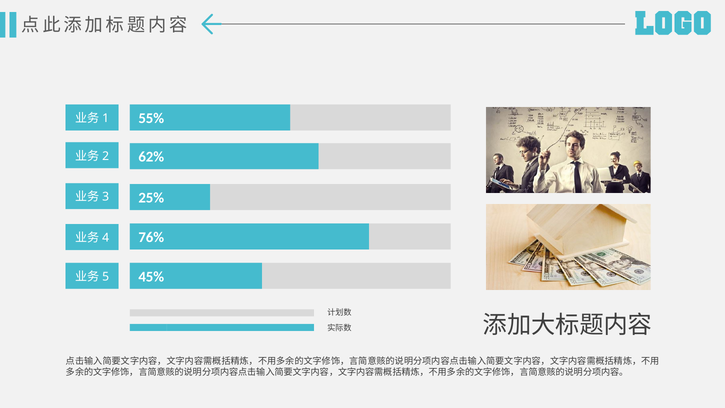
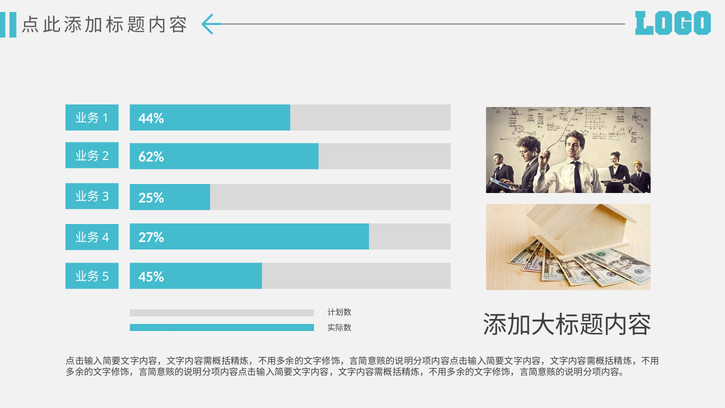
55%: 55% -> 44%
76%: 76% -> 27%
